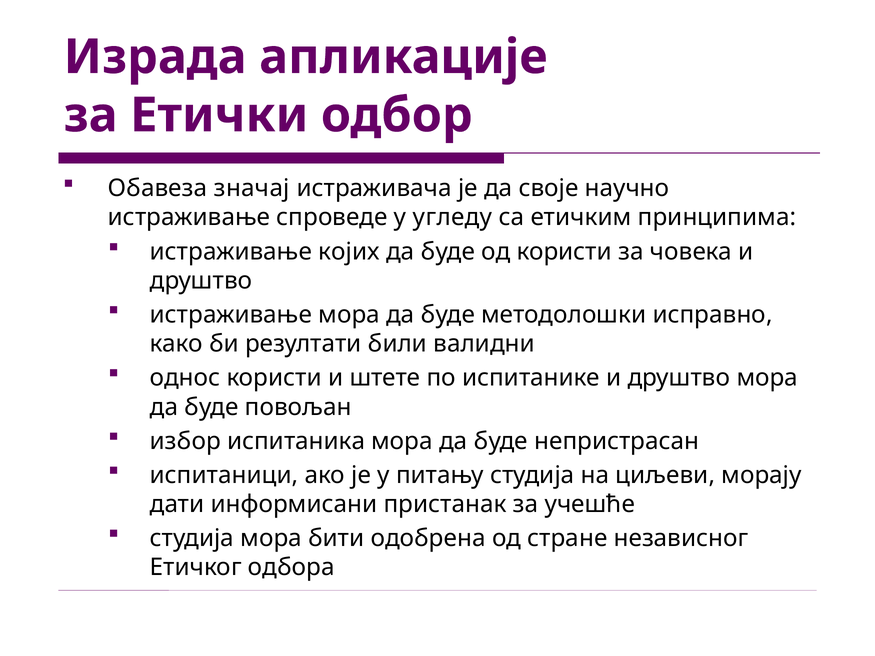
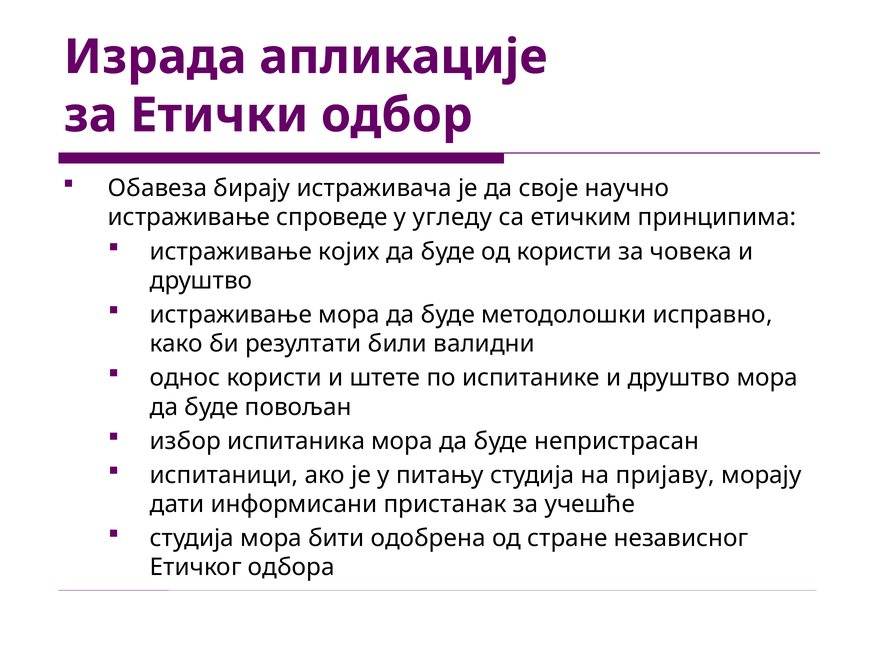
значај: значај -> бирају
циљеви: циљеви -> пријаву
